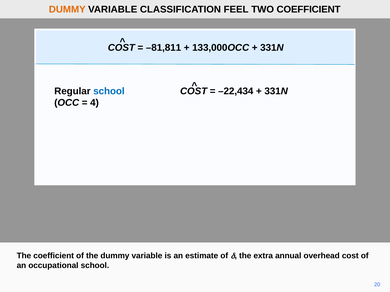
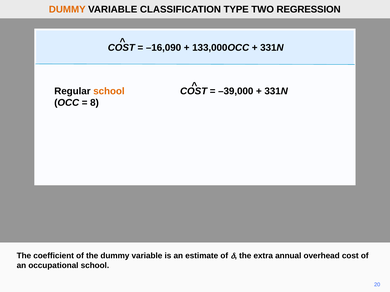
FEEL: FEEL -> TYPE
TWO COEFFICIENT: COEFFICIENT -> REGRESSION
–81,811: –81,811 -> –16,090
–22,434: –22,434 -> –39,000
school at (109, 91) colour: blue -> orange
4: 4 -> 8
